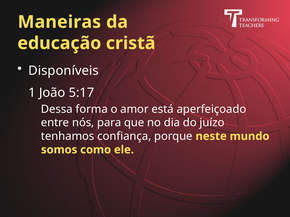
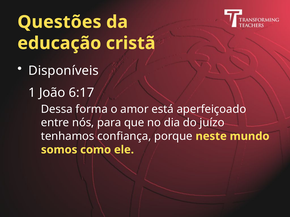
Maneiras: Maneiras -> Questões
5:17: 5:17 -> 6:17
